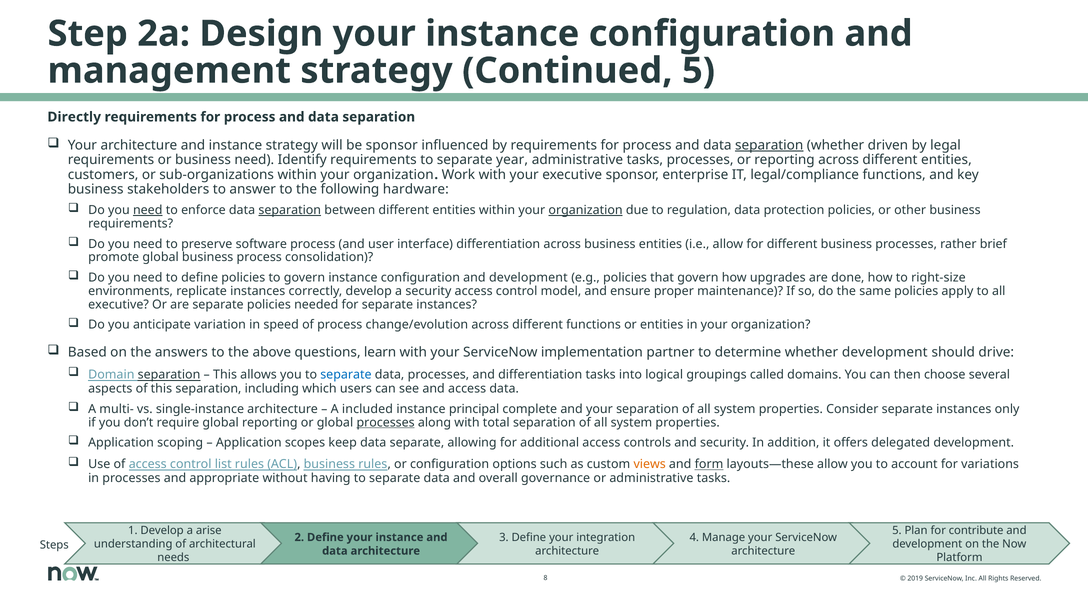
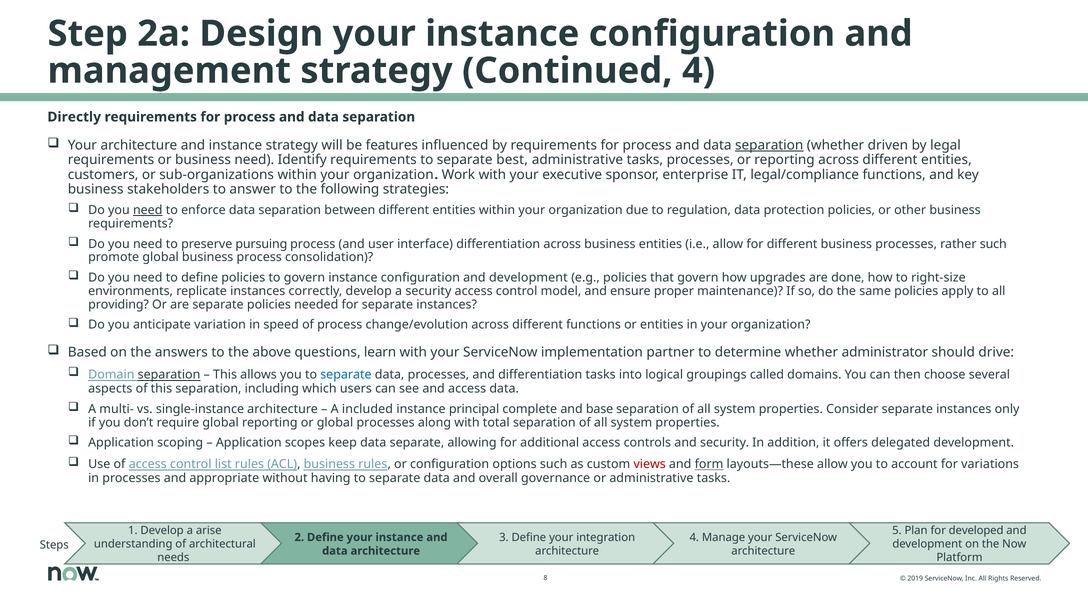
Continued 5: 5 -> 4
be sponsor: sponsor -> features
year: year -> best
hardware: hardware -> strategies
separation at (290, 210) underline: present -> none
organization at (586, 210) underline: present -> none
software: software -> pursuing
rather brief: brief -> such
executive at (119, 305): executive -> providing
whether development: development -> administrator
and your: your -> base
processes at (386, 422) underline: present -> none
views colour: orange -> red
contribute: contribute -> developed
